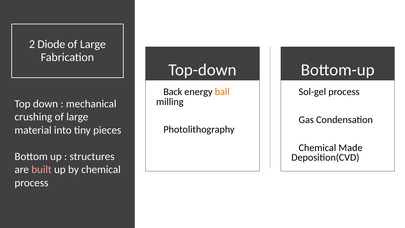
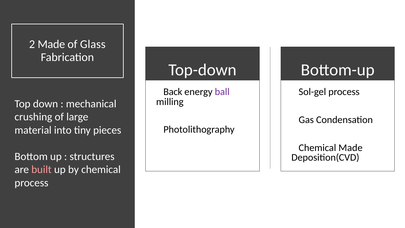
2 Diode: Diode -> Made
Large at (93, 44): Large -> Glass
ball colour: orange -> purple
